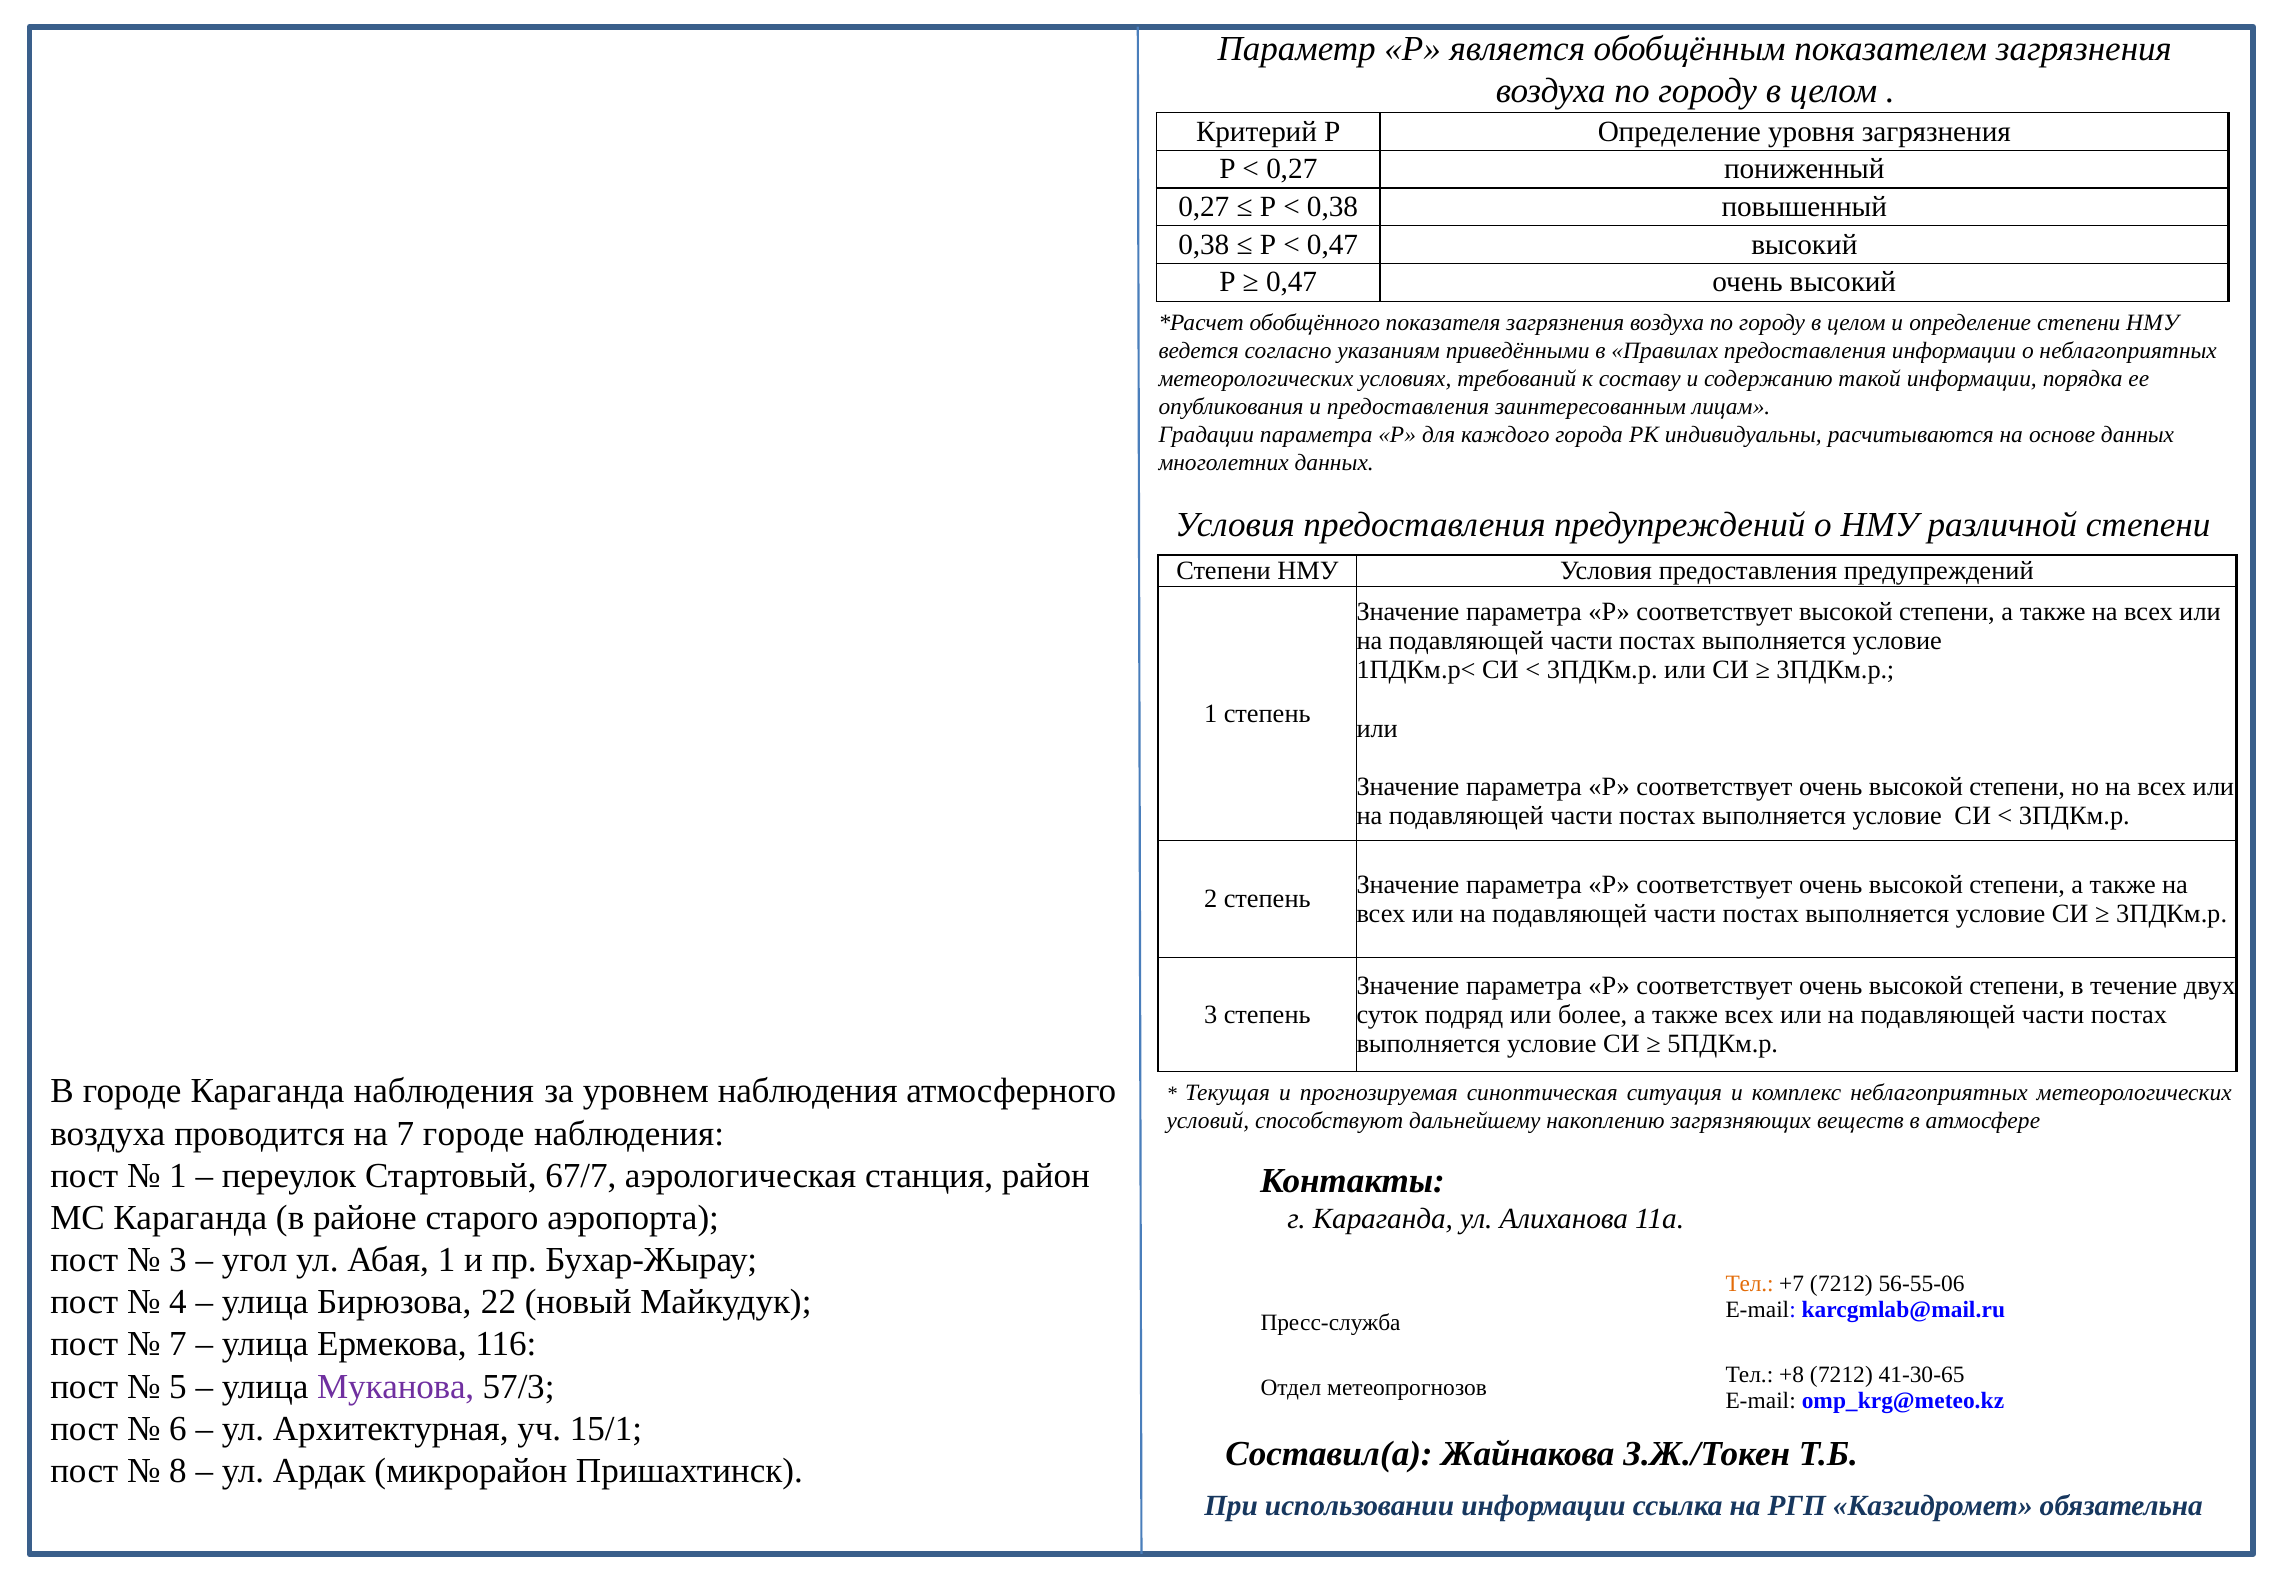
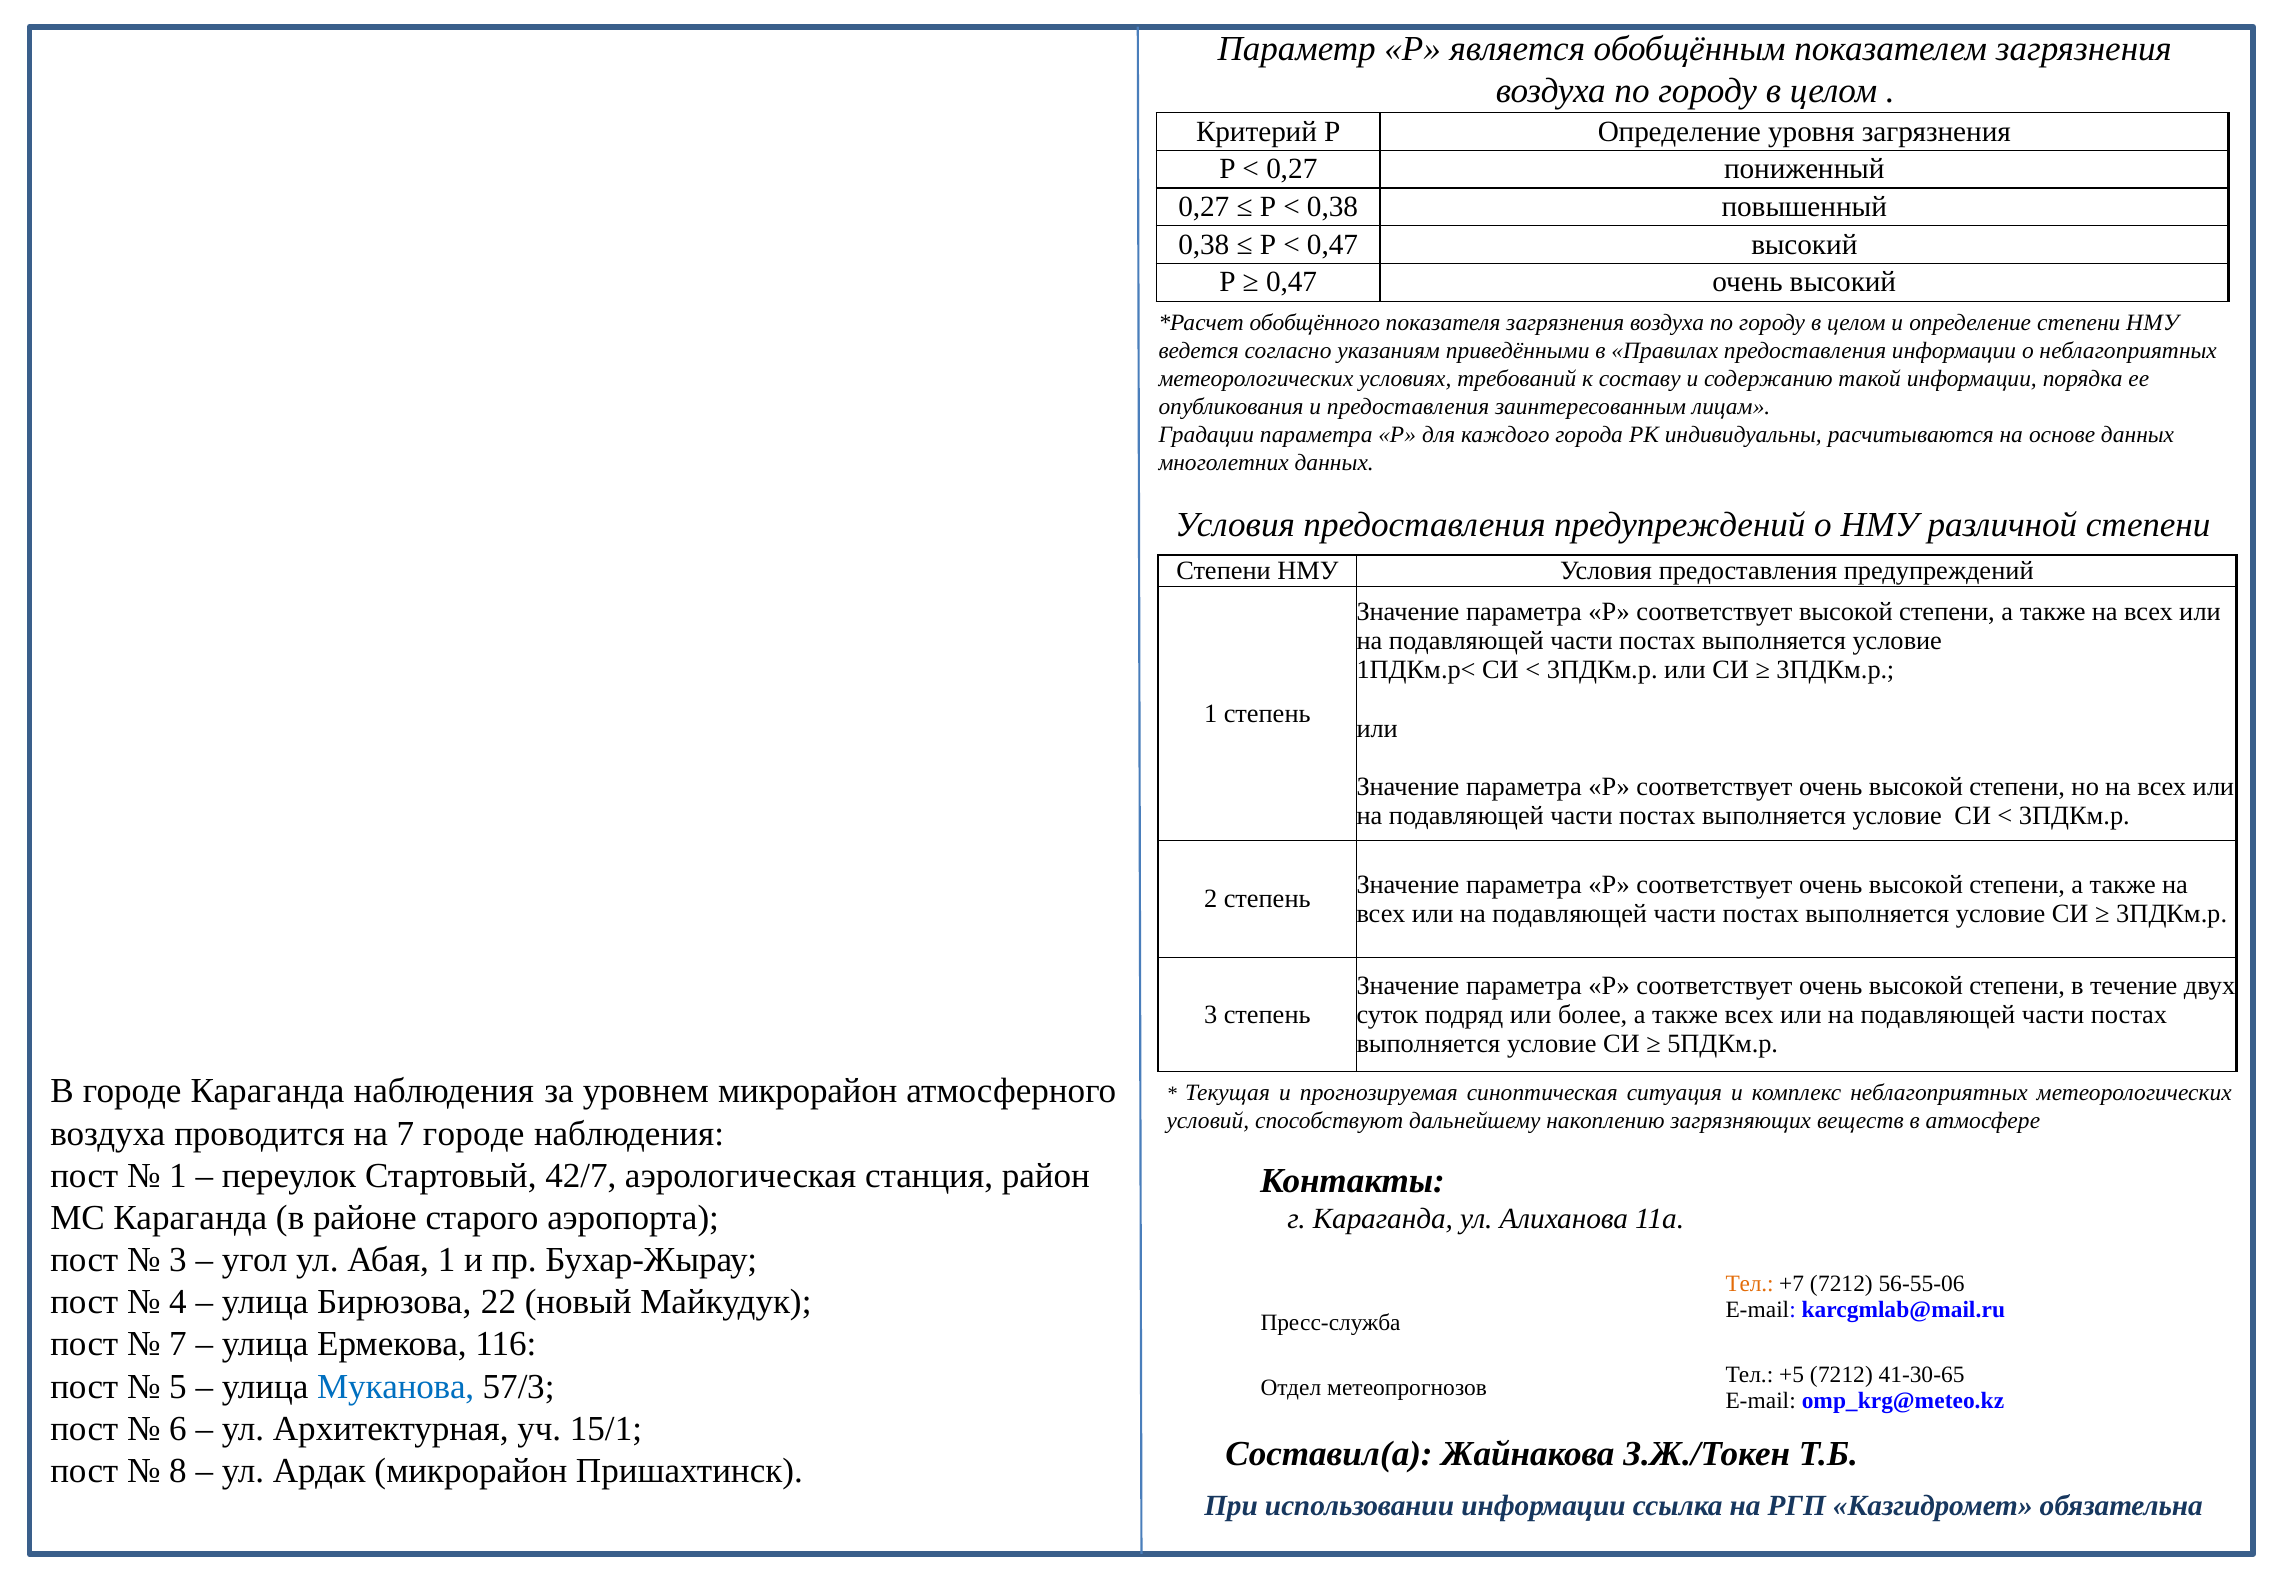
уровнем наблюдения: наблюдения -> микрорайон
67/7: 67/7 -> 42/7
+8: +8 -> +5
Муканова colour: purple -> blue
